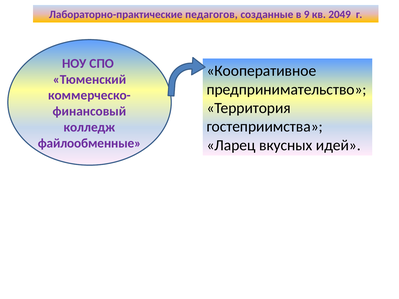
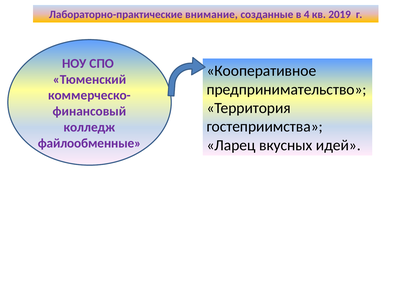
педагогов: педагогов -> внимание
9: 9 -> 4
2049: 2049 -> 2019
